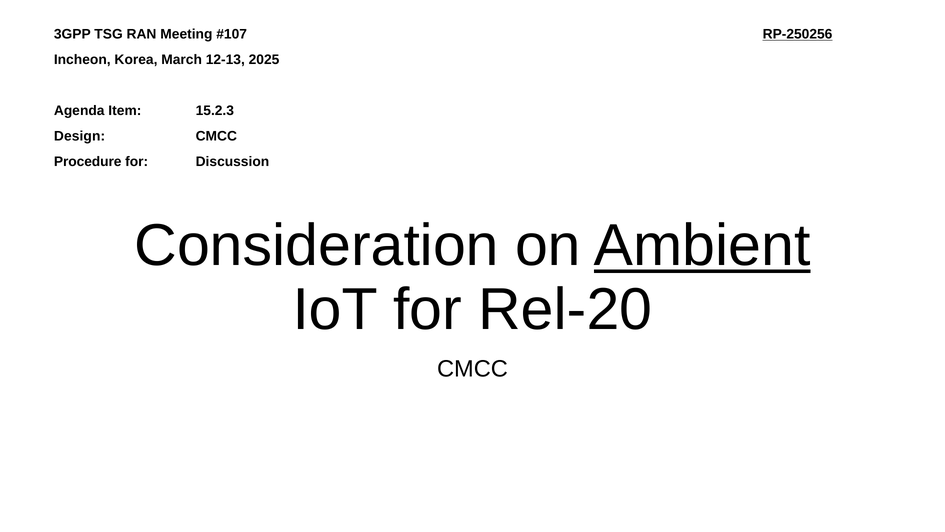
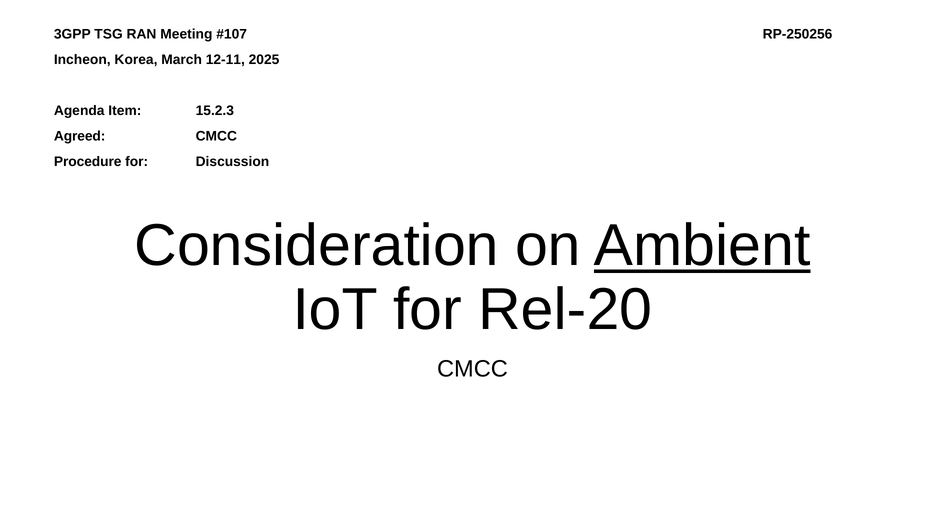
RP-250256 underline: present -> none
12-13: 12-13 -> 12-11
Design: Design -> Agreed
